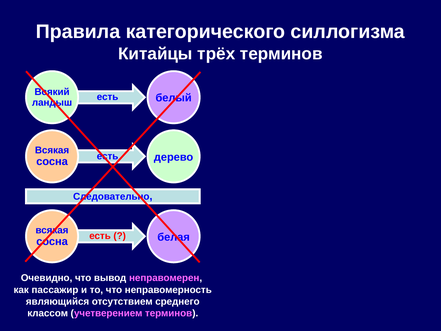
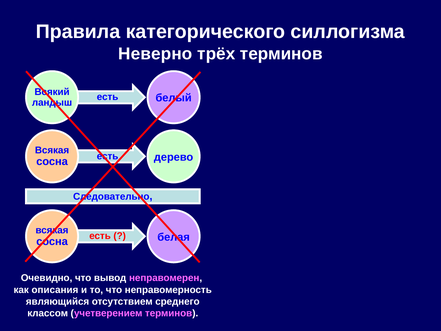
Китайцы: Китайцы -> Неверно
пассажир: пассажир -> описания
